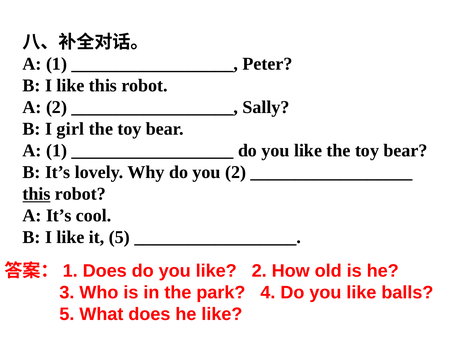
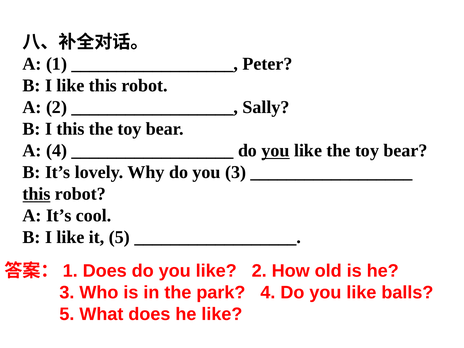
I girl: girl -> this
1 at (57, 151): 1 -> 4
you at (276, 151) underline: none -> present
you 2: 2 -> 3
